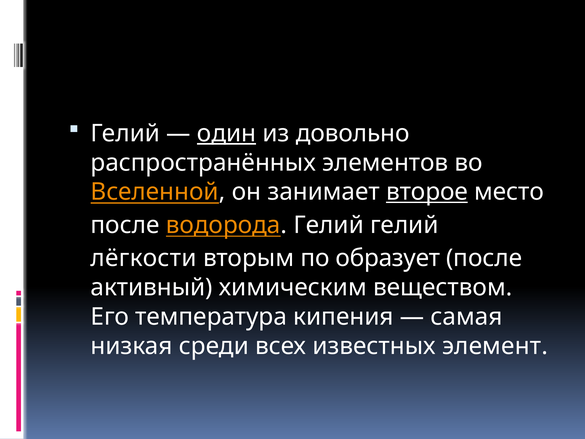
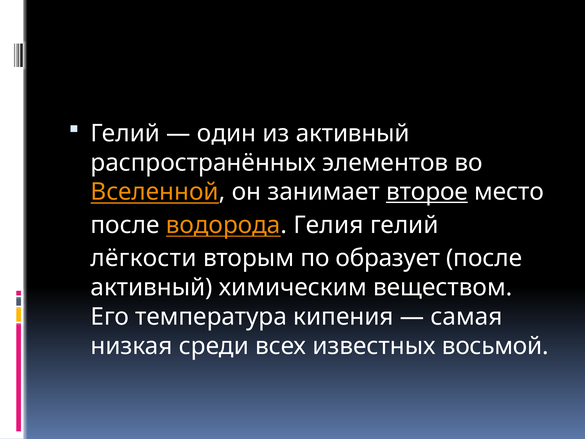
один underline: present -> none
из довольно: довольно -> активный
водорода Гелий: Гелий -> Гелия
элемент: элемент -> восьмой
